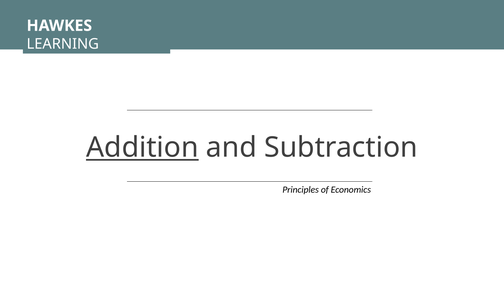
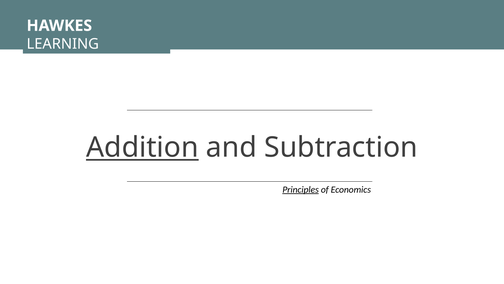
Principles underline: none -> present
